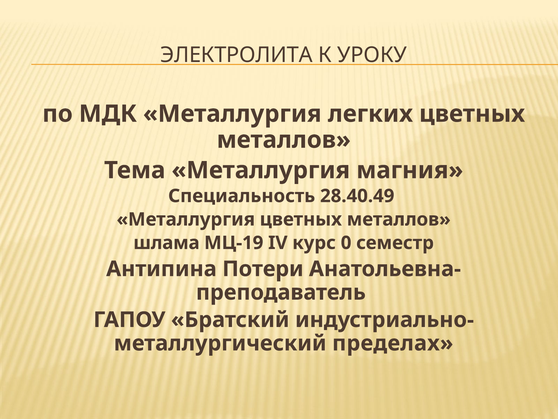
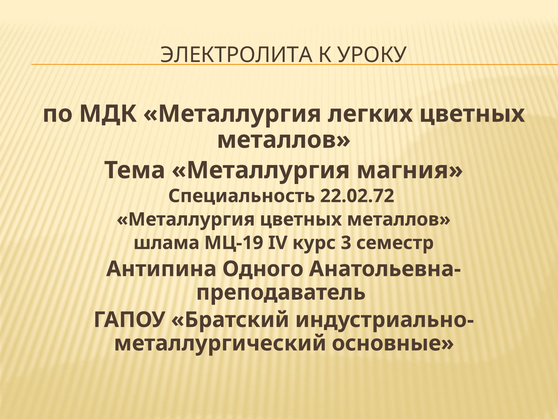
28.40.49: 28.40.49 -> 22.02.72
0: 0 -> 3
Потери: Потери -> Одного
пределах: пределах -> основные
